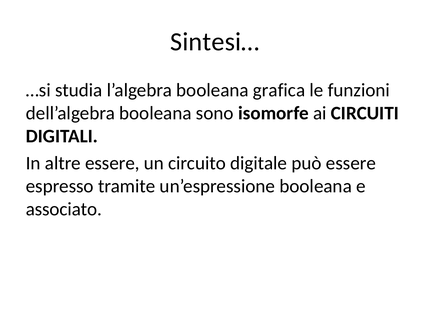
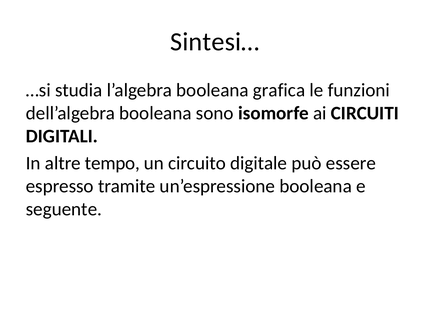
altre essere: essere -> tempo
associato: associato -> seguente
